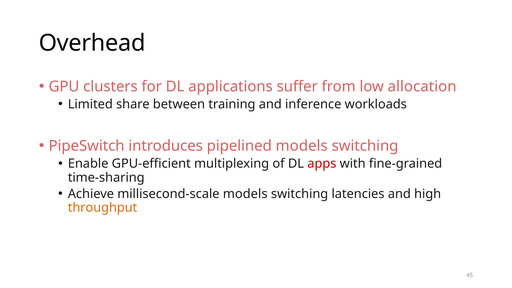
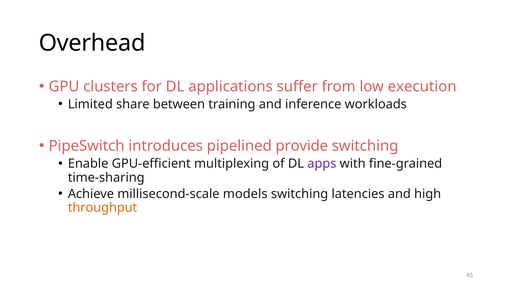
allocation: allocation -> execution
pipelined models: models -> provide
apps colour: red -> purple
